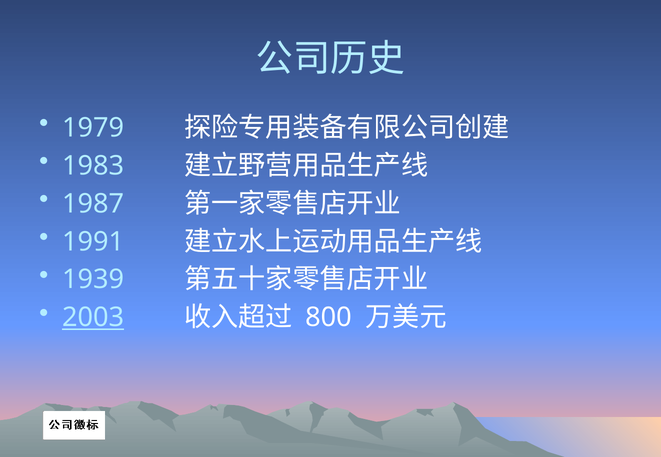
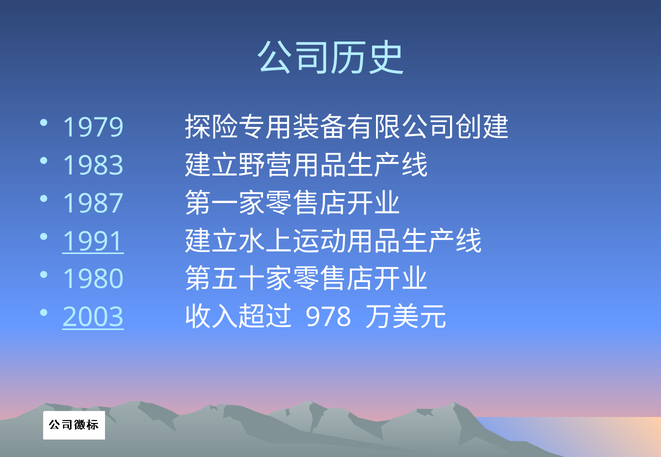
1991 underline: none -> present
1939: 1939 -> 1980
800: 800 -> 978
